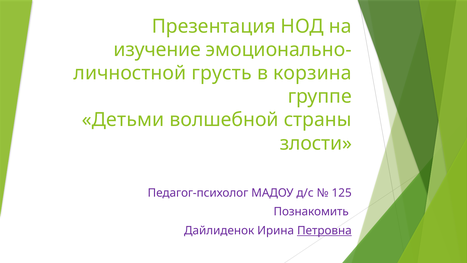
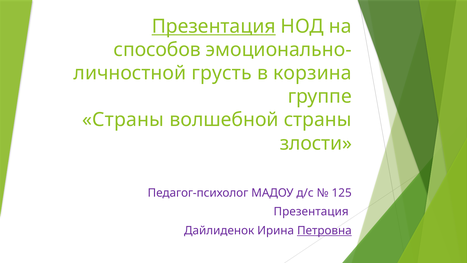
Презентация at (214, 26) underline: none -> present
изучение: изучение -> способов
Детьми at (123, 120): Детьми -> Страны
Познакомить at (311, 211): Познакомить -> Презентация
